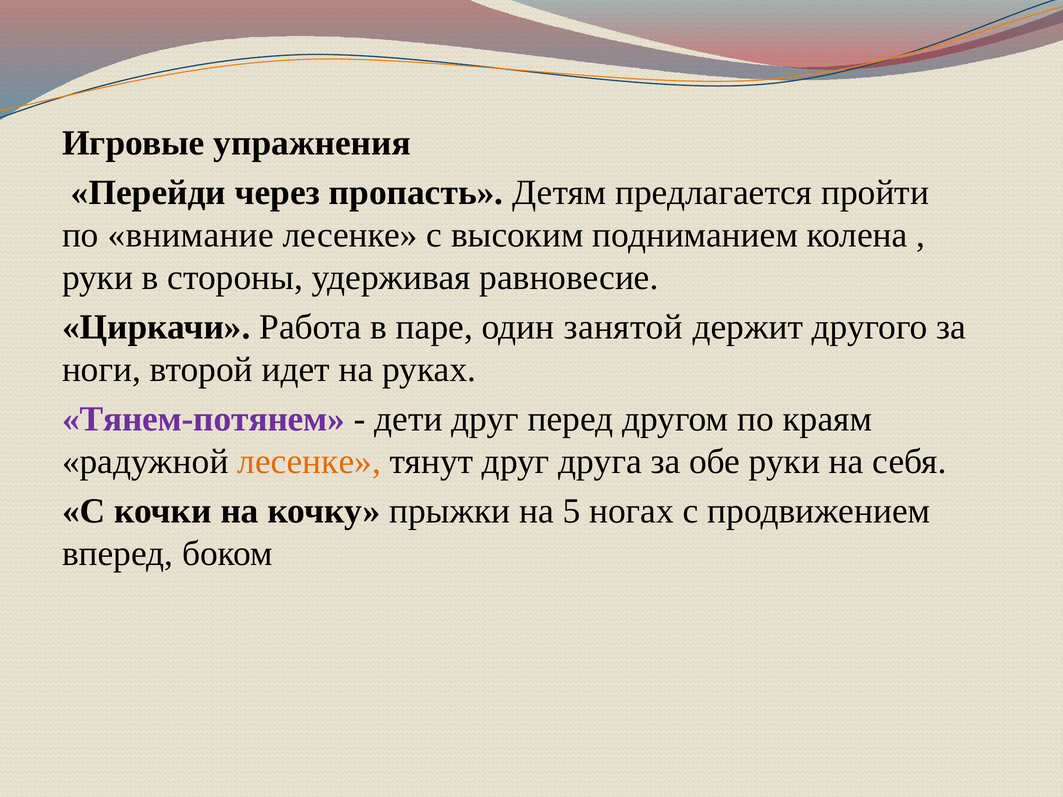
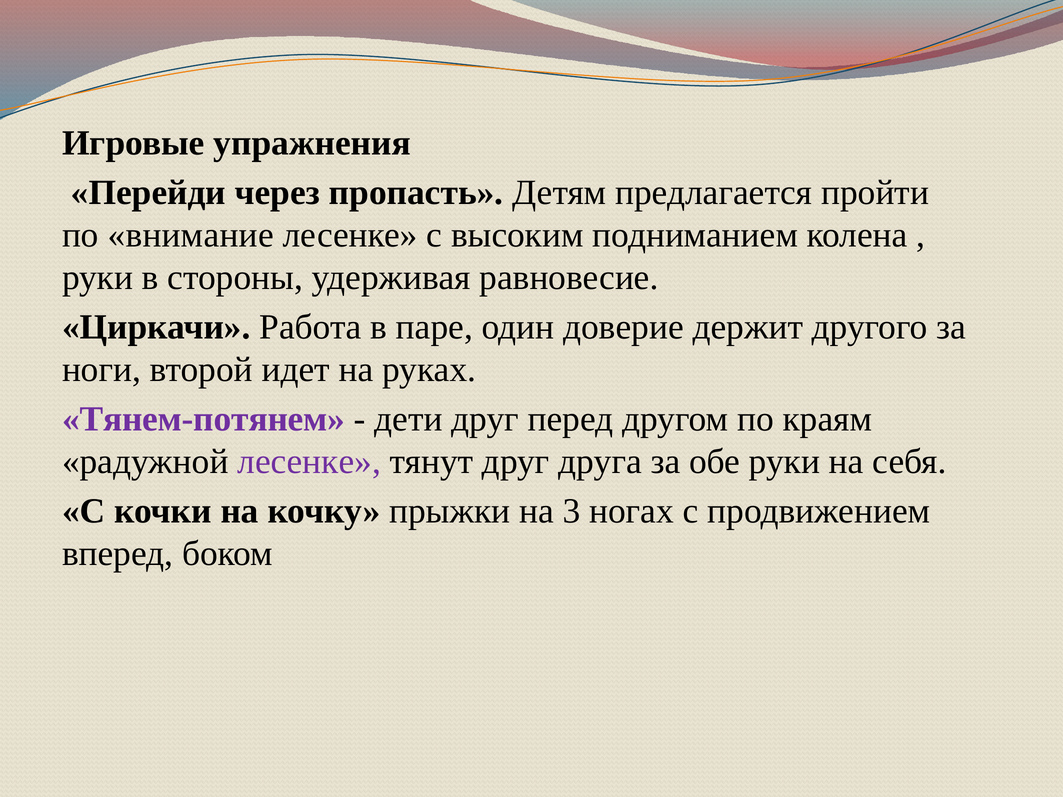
занятой: занятой -> доверие
лесенке at (309, 462) colour: orange -> purple
5: 5 -> 3
